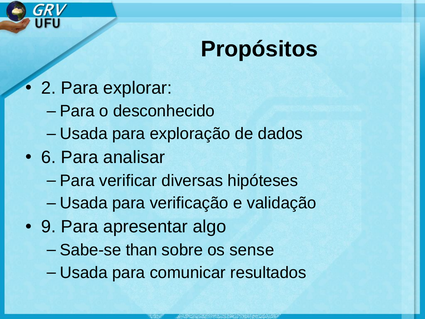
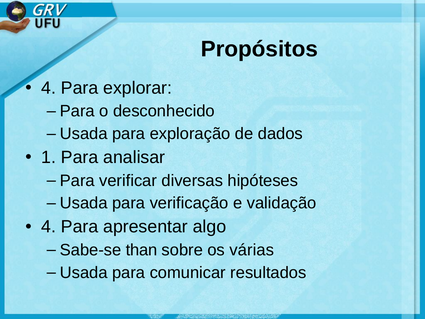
2 at (49, 88): 2 -> 4
6: 6 -> 1
9 at (49, 227): 9 -> 4
sense: sense -> várias
